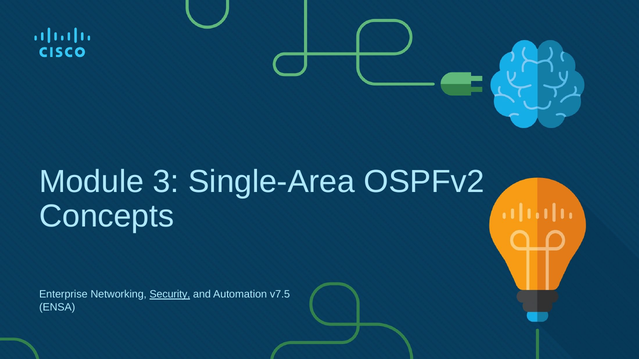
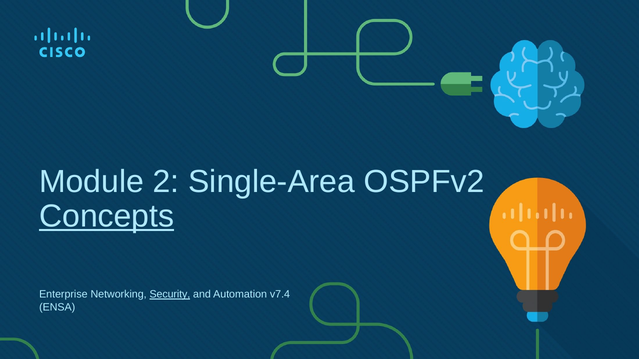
3: 3 -> 2
Concepts underline: none -> present
v7.5: v7.5 -> v7.4
